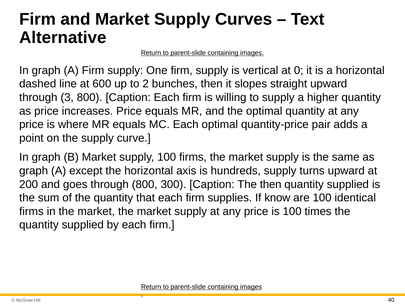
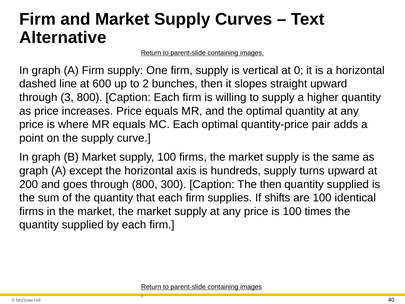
know: know -> shifts
